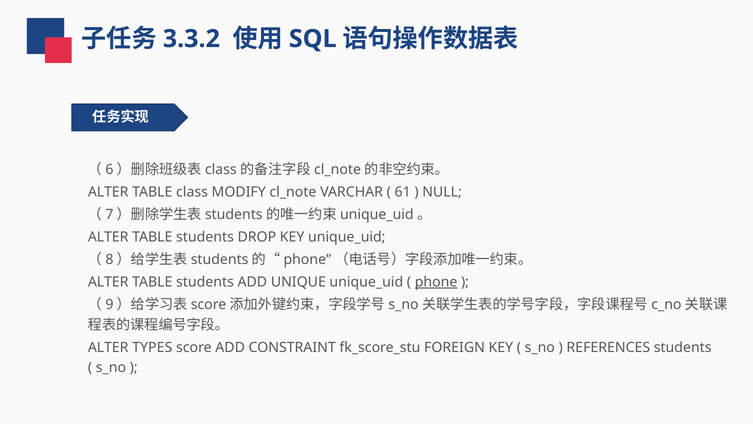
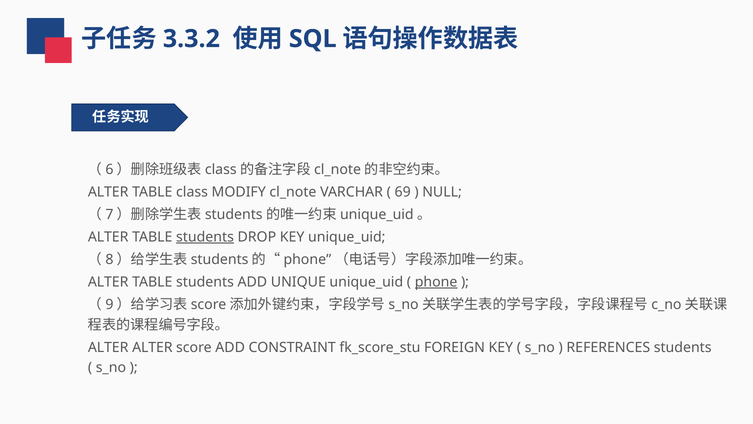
61: 61 -> 69
students at (205, 237) underline: none -> present
ALTER TYPES: TYPES -> ALTER
